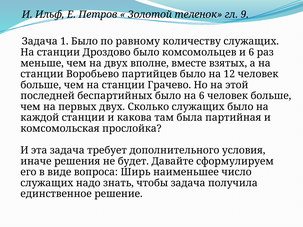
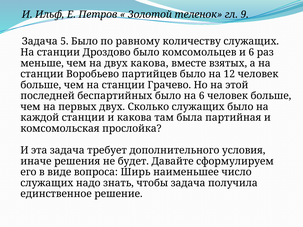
1: 1 -> 5
двух вполне: вполне -> какова
